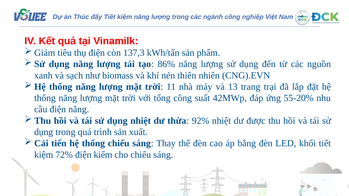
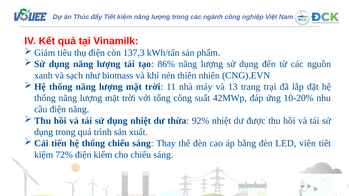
55-20%: 55-20% -> 10-20%
khối: khối -> viên
